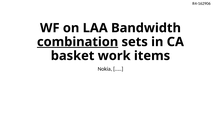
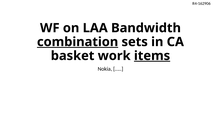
items underline: none -> present
